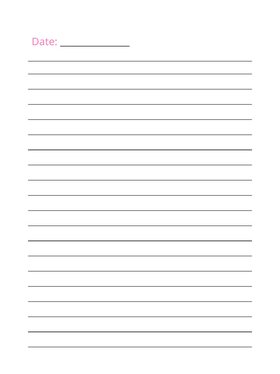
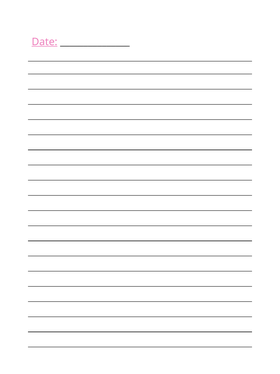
Date underline: none -> present
